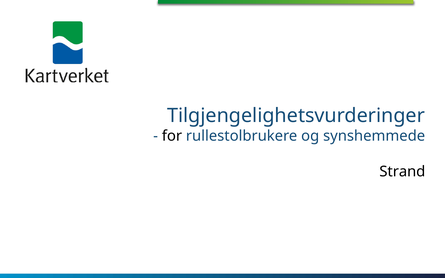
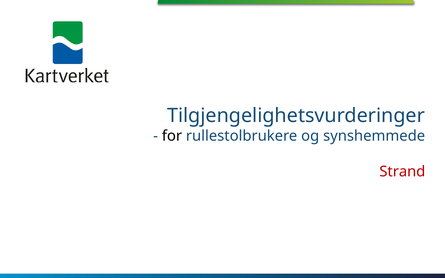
Strand colour: black -> red
